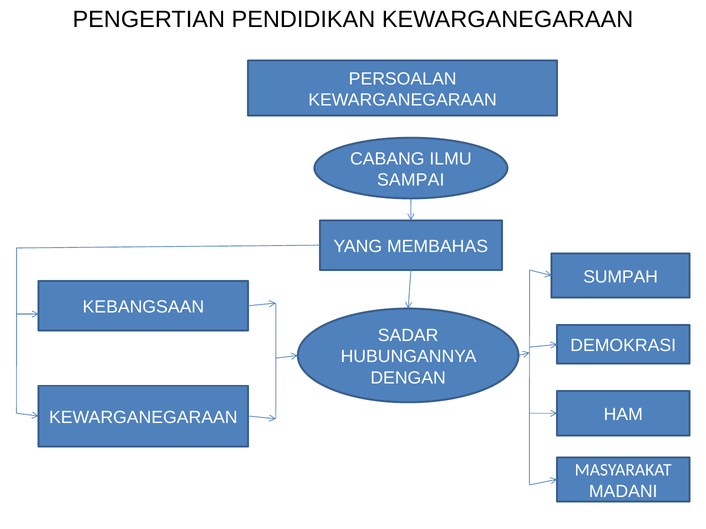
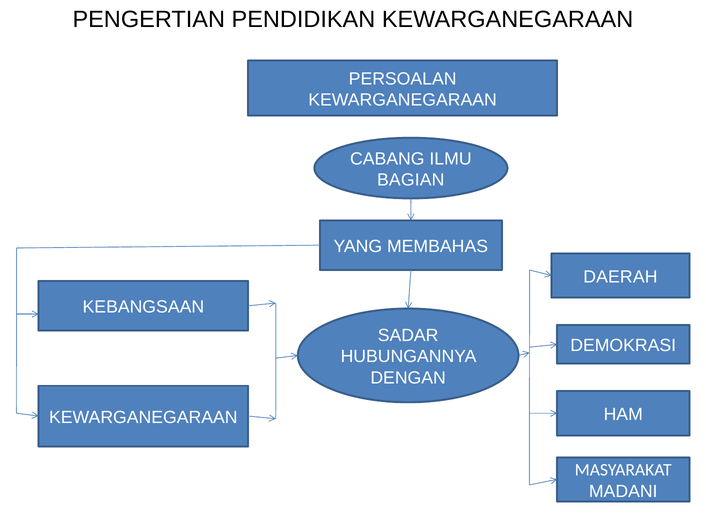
SAMPAI: SAMPAI -> BAGIAN
SUMPAH: SUMPAH -> DAERAH
